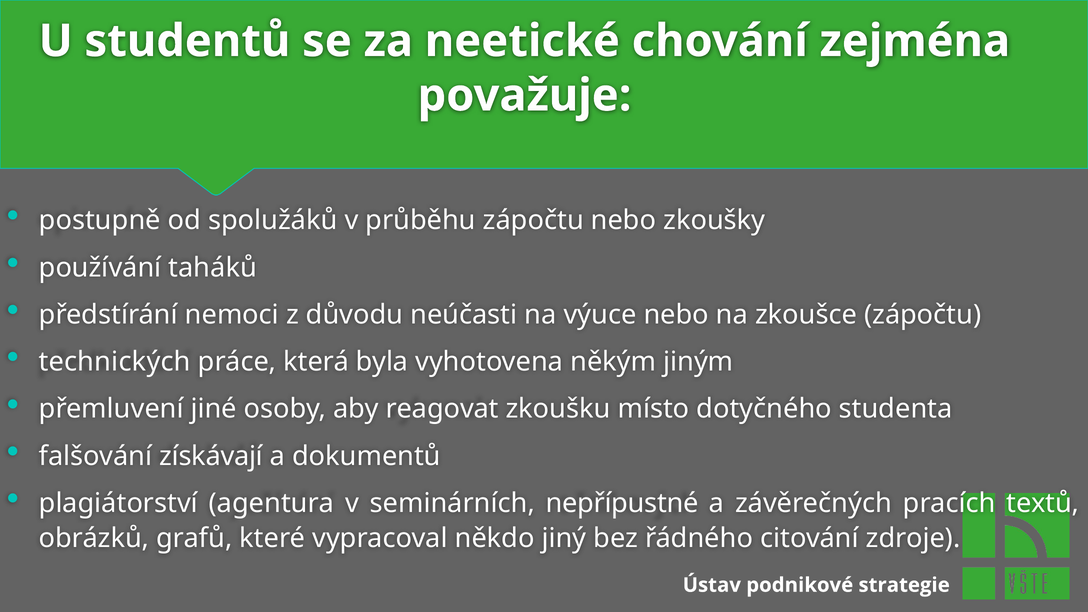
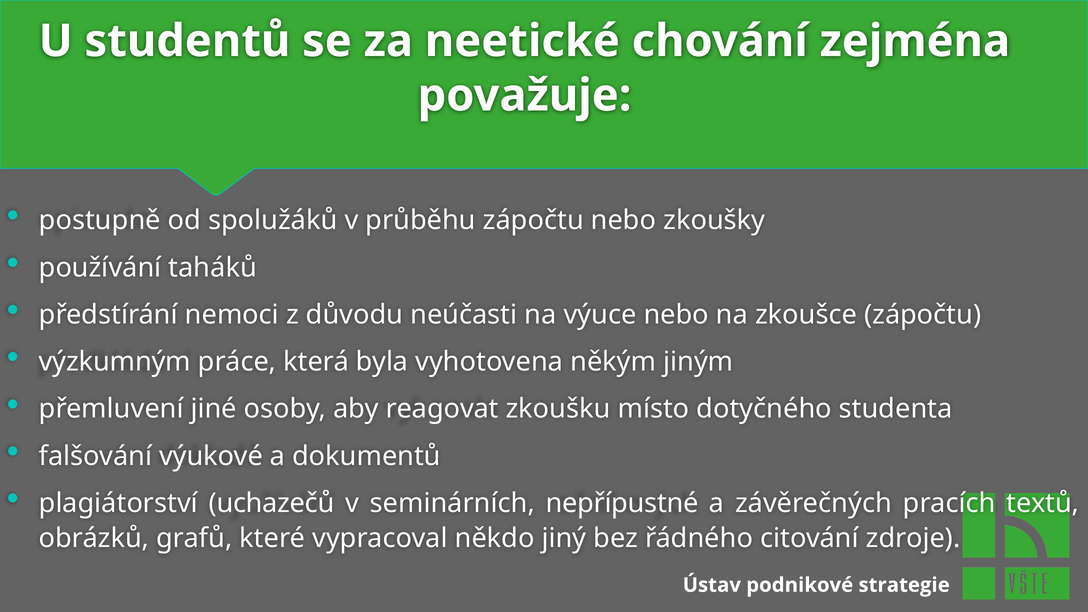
technických: technických -> výzkumným
získávají: získávají -> výukové
agentura: agentura -> uchazečů
